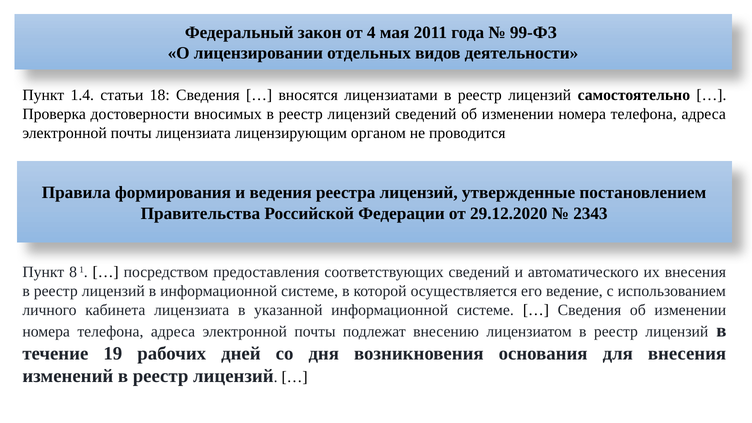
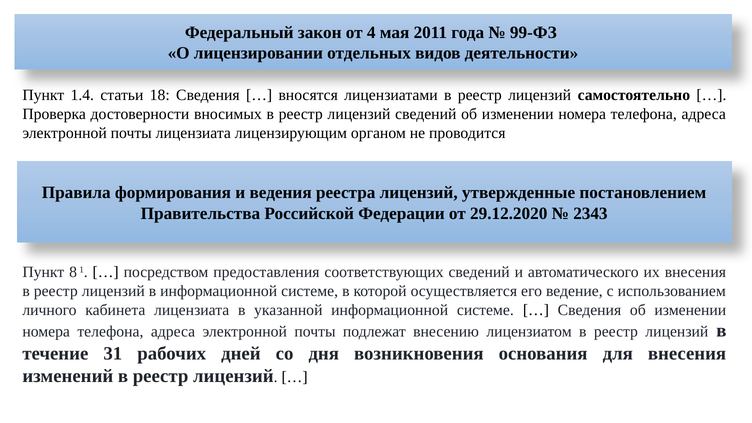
19: 19 -> 31
